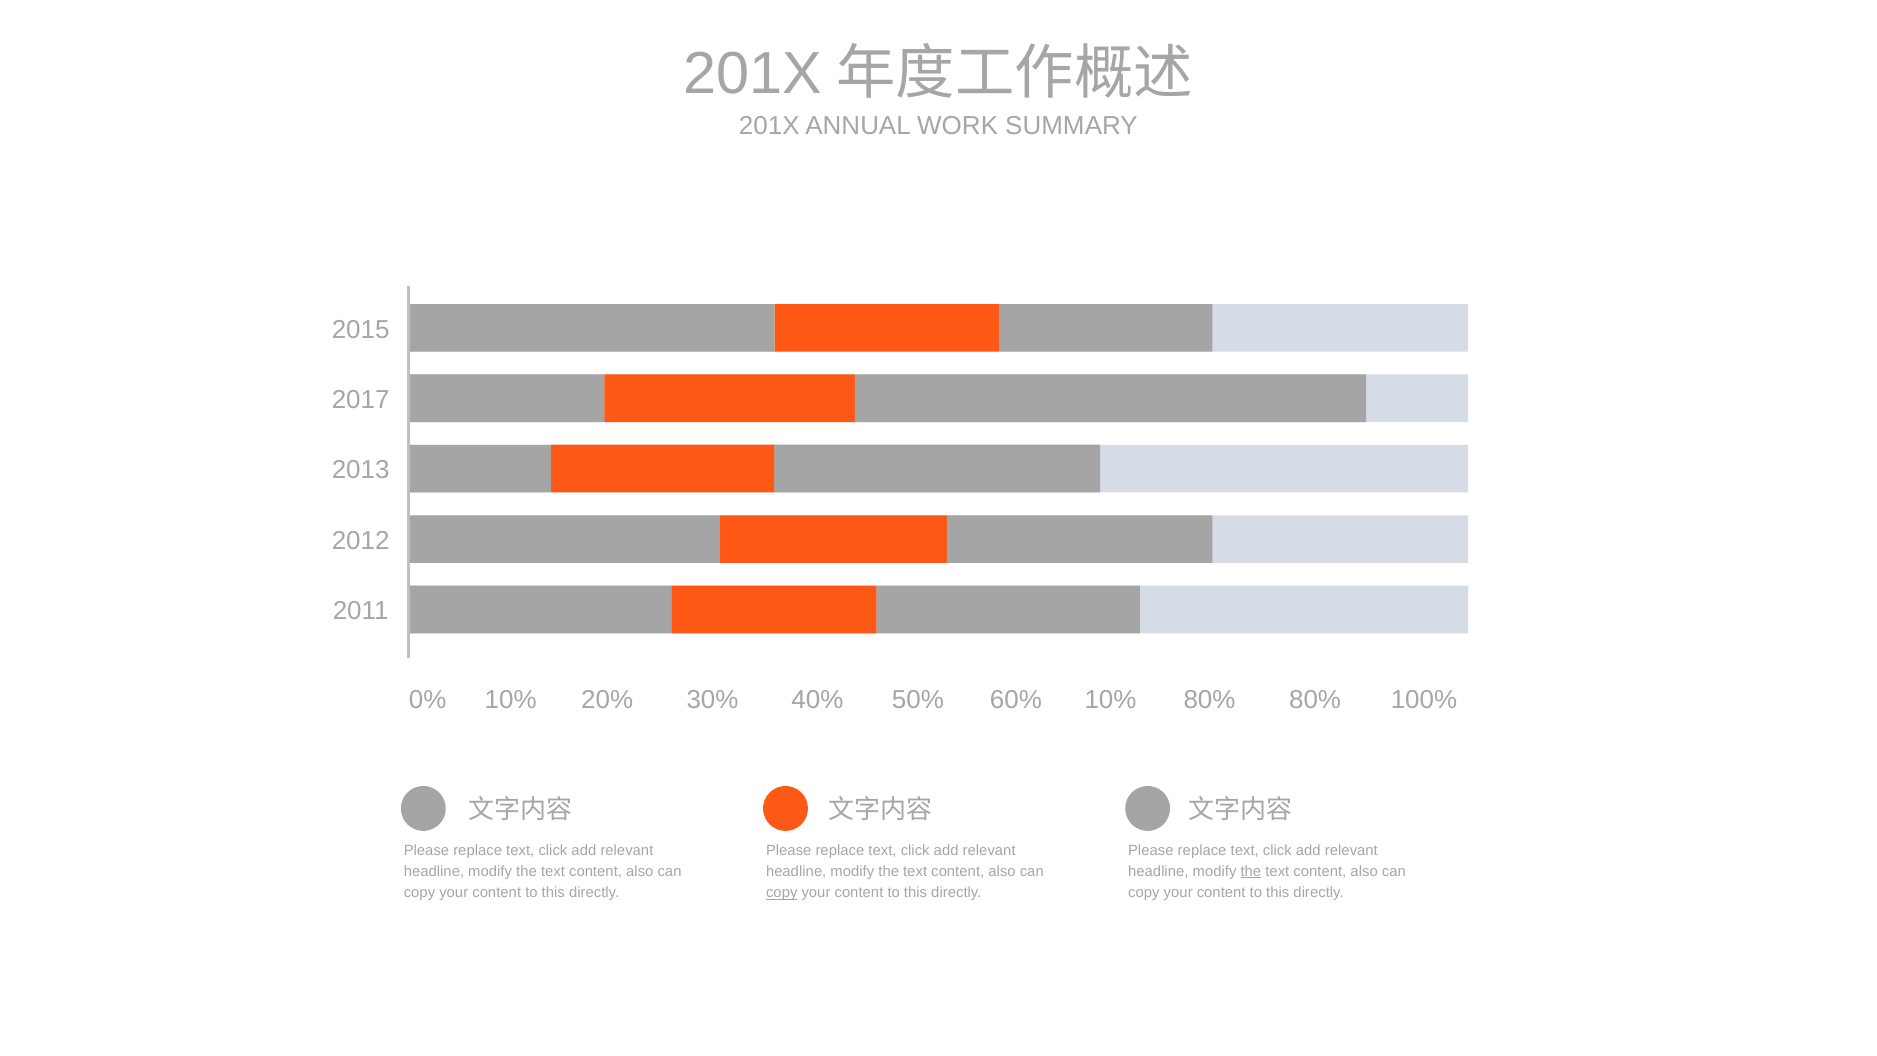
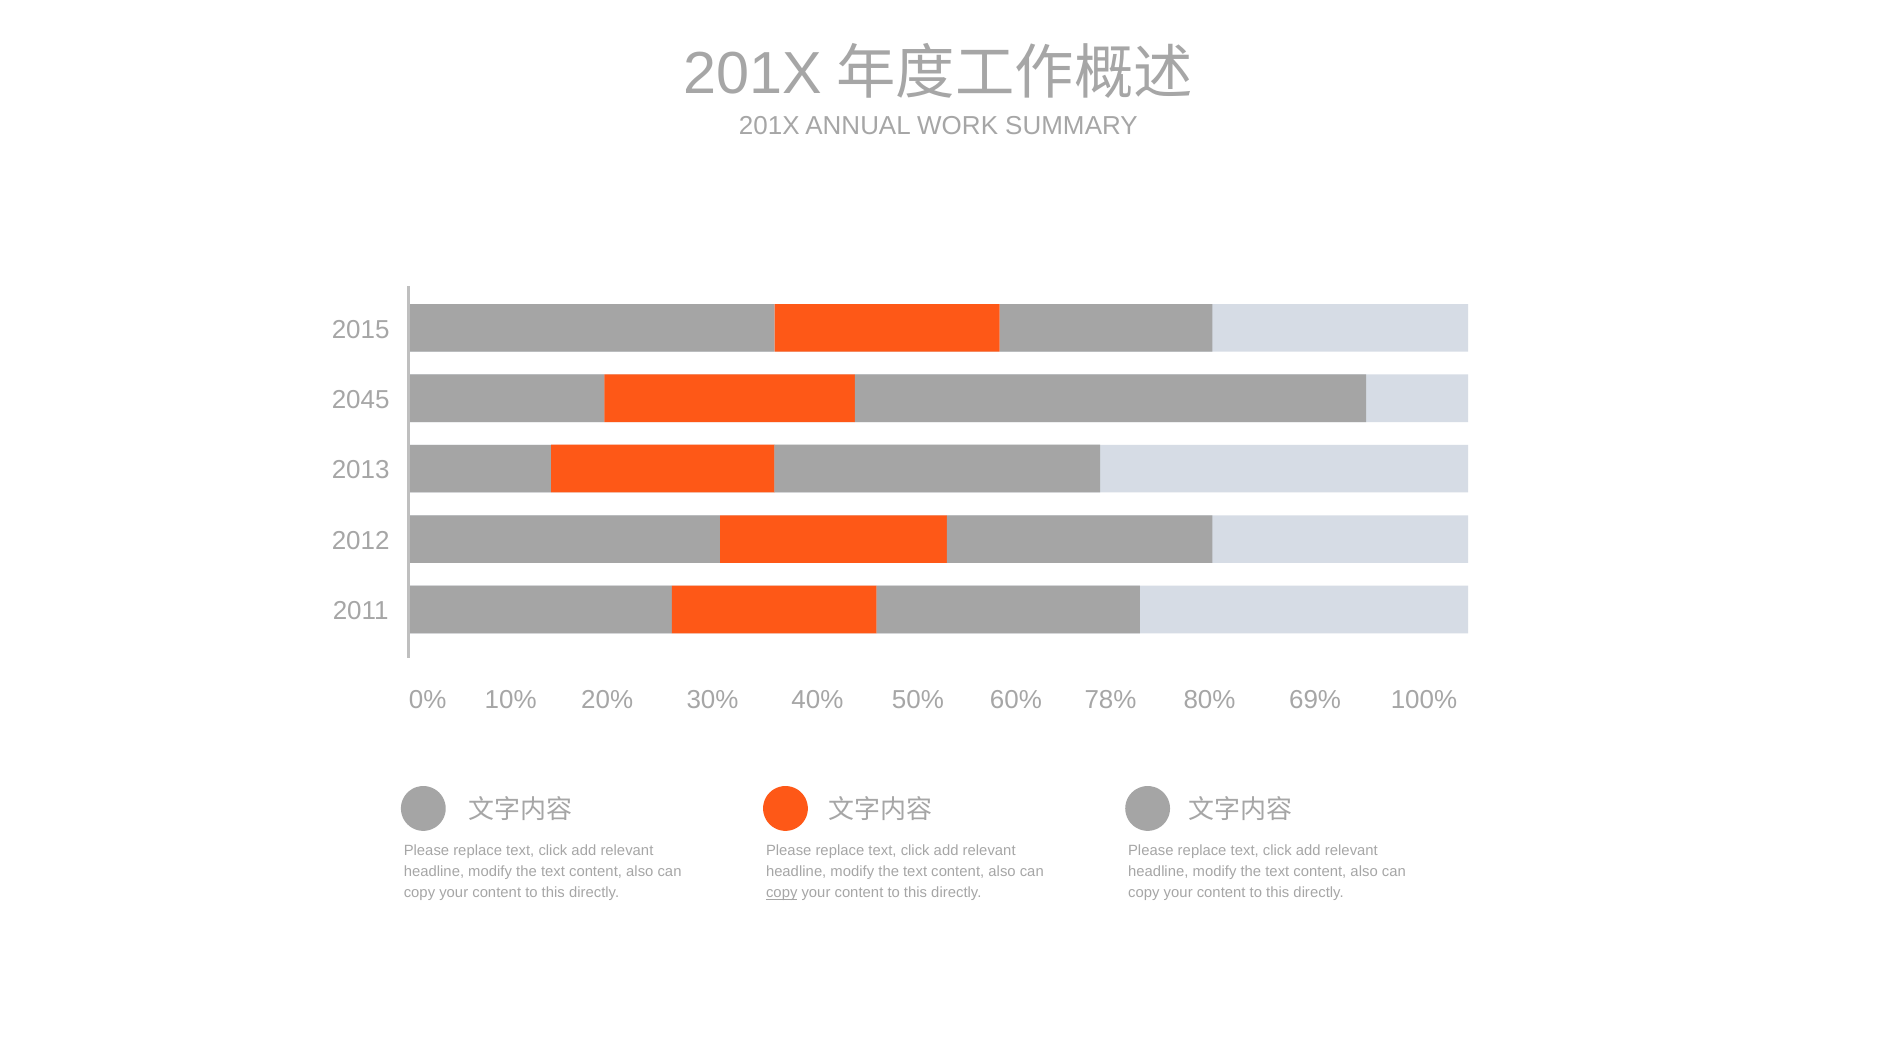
2017: 2017 -> 2045
20% 10%: 10% -> 78%
80% 80%: 80% -> 69%
the at (1251, 871) underline: present -> none
